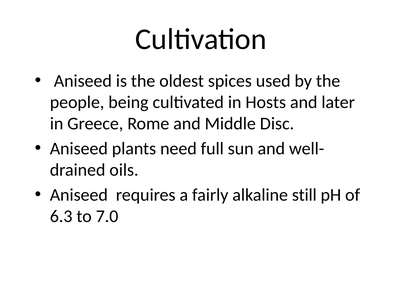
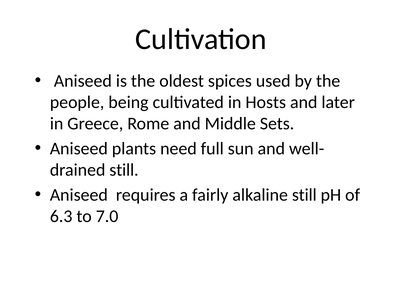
Disc: Disc -> Sets
oils at (124, 170): oils -> still
